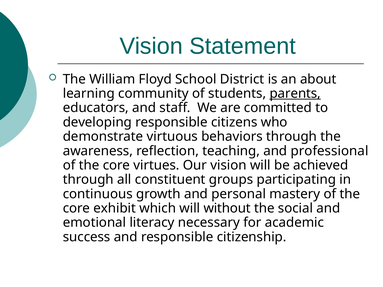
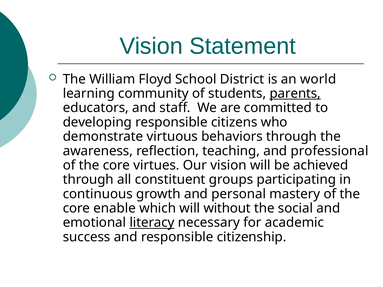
about: about -> world
exhibit: exhibit -> enable
literacy underline: none -> present
